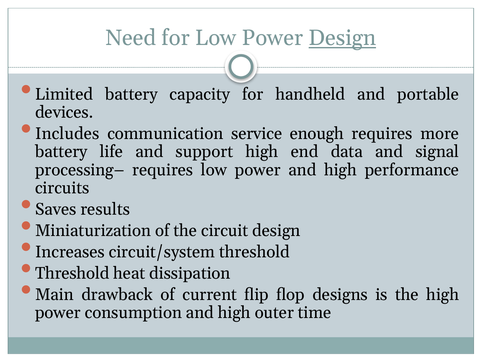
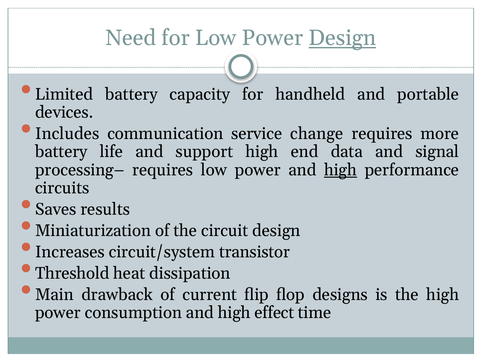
enough: enough -> change
high at (340, 170) underline: none -> present
circuit/system threshold: threshold -> transistor
outer: outer -> effect
